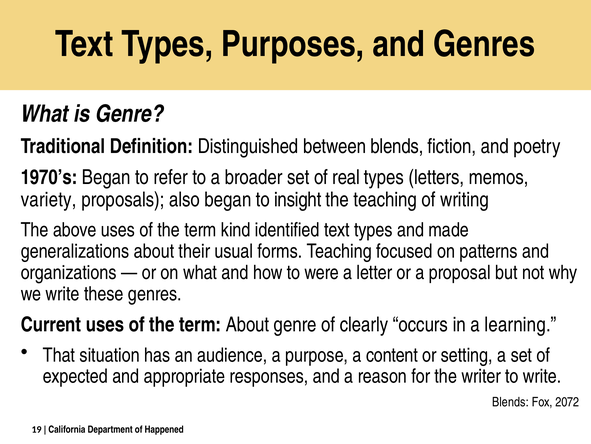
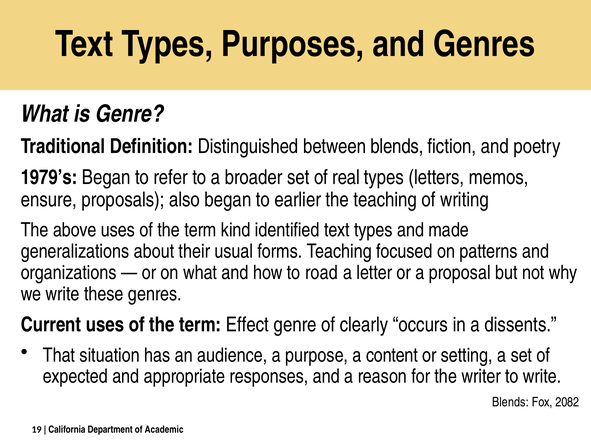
1970’s: 1970’s -> 1979’s
variety: variety -> ensure
insight: insight -> earlier
were: were -> road
term About: About -> Effect
learning: learning -> dissents
2072: 2072 -> 2082
Happened: Happened -> Academic
